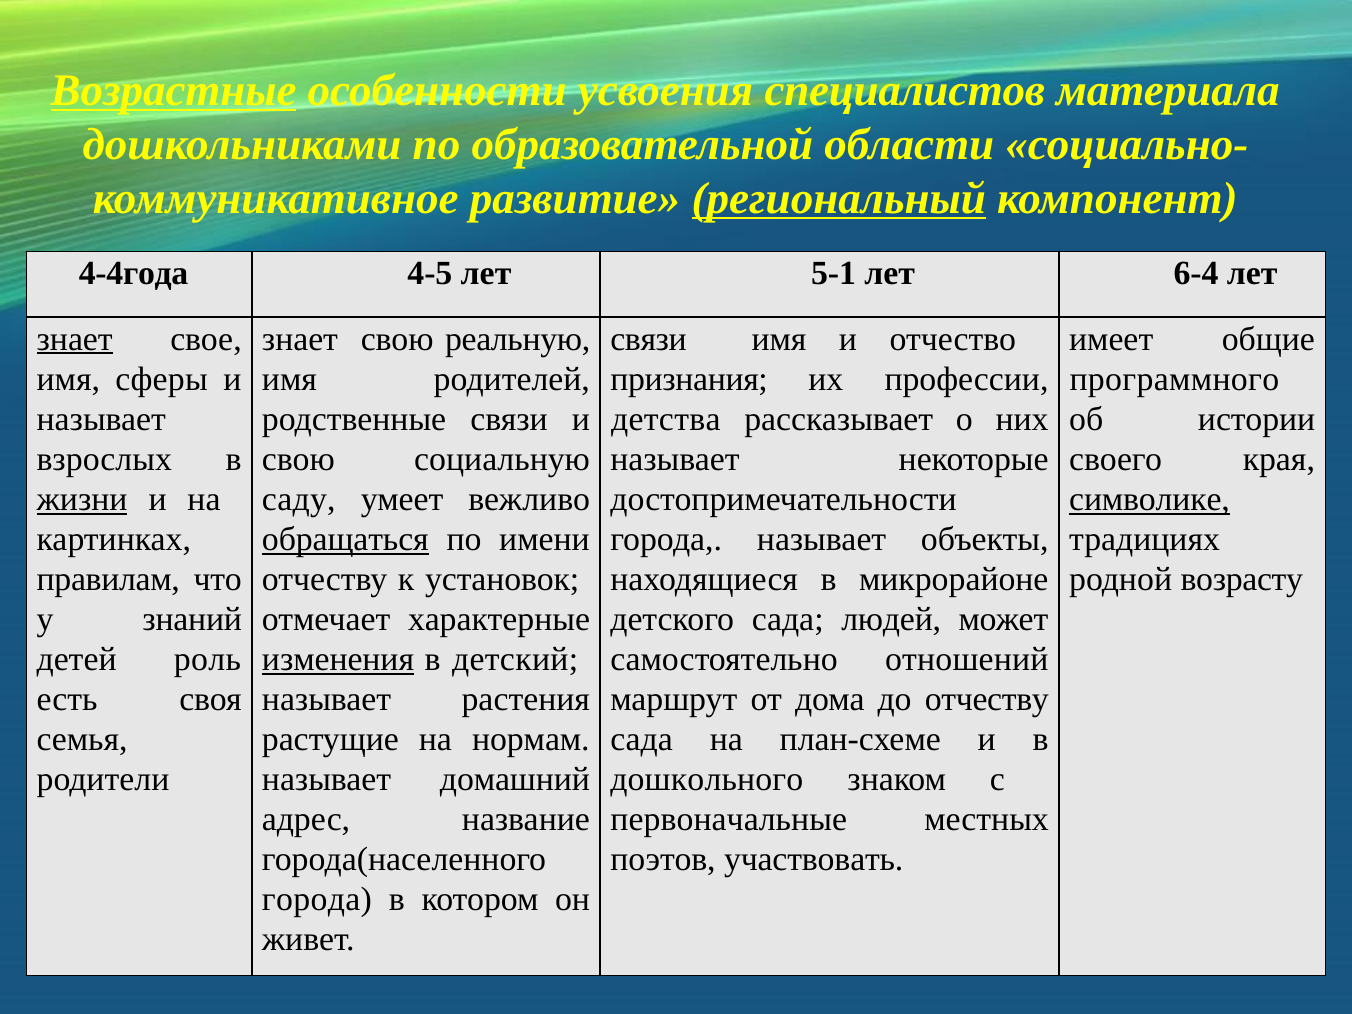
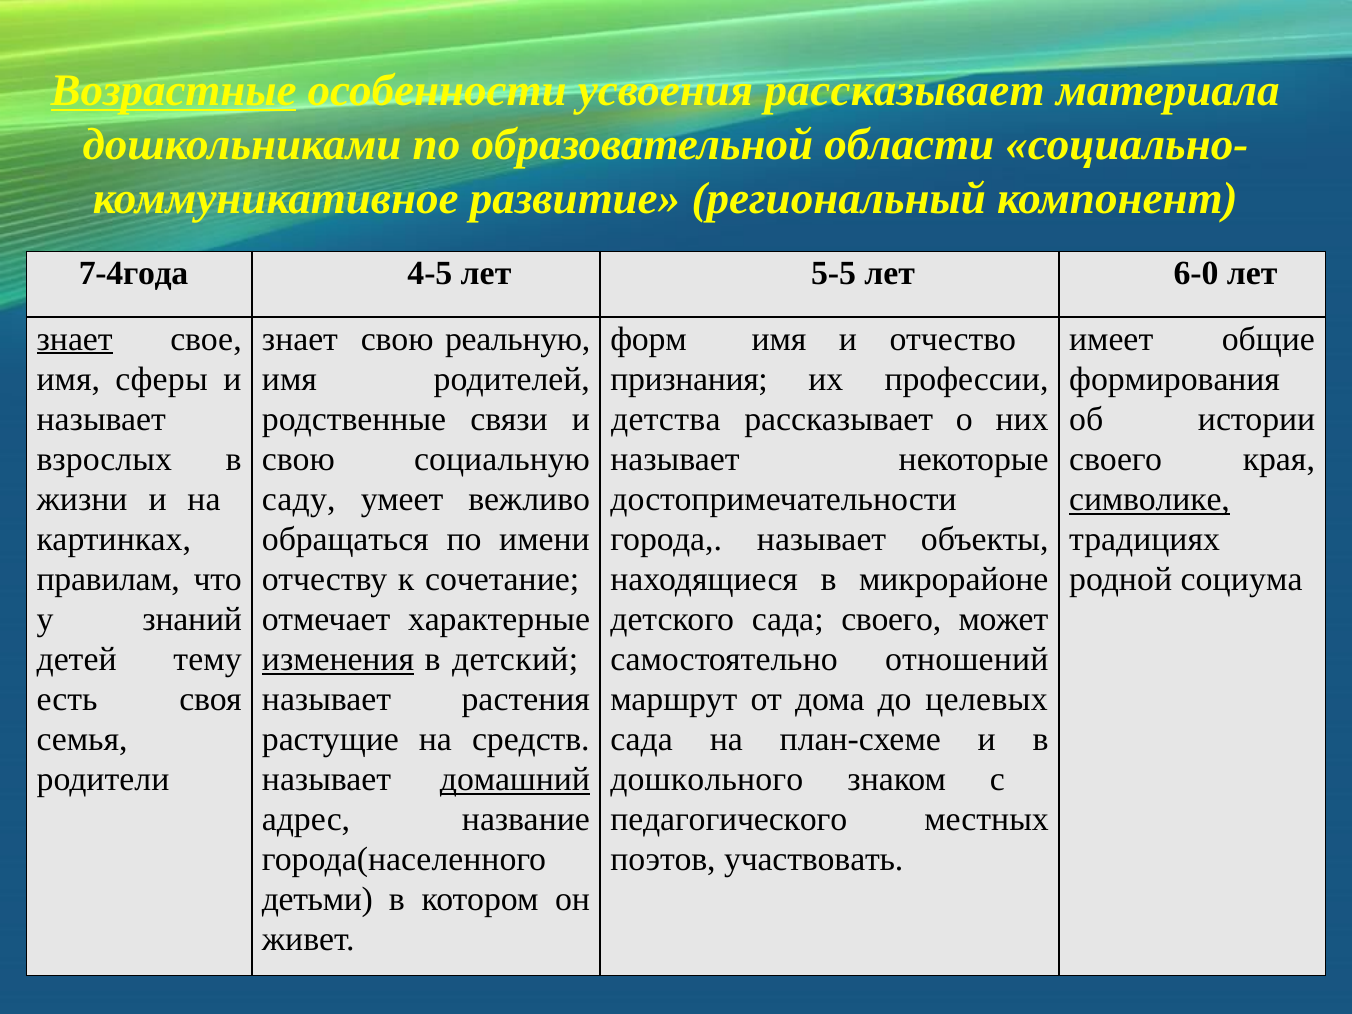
усвоения специалистов: специалистов -> рассказывает
региональный underline: present -> none
4-4года: 4-4года -> 7-4года
5-1: 5-1 -> 5-5
6-4: 6-4 -> 6-0
связи at (649, 339): связи -> форм
программного: программного -> формирования
жизни underline: present -> none
обращаться underline: present -> none
установок: установок -> сочетание
возрасту: возрасту -> социума
сада людей: людей -> своего
роль: роль -> тему
до отчеству: отчеству -> целевых
нормам: нормам -> средств
домашний underline: none -> present
первоначальные: первоначальные -> педагогического
города at (317, 899): города -> детьми
